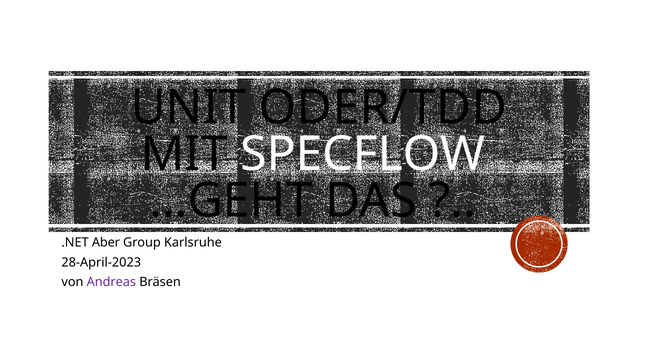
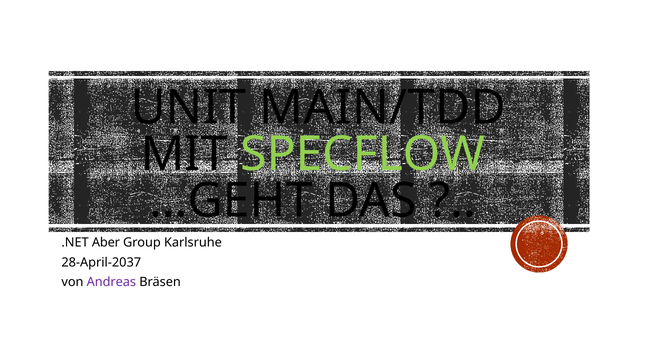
ODER/TDD: ODER/TDD -> MAIN/TDD
SPECFLOW colour: white -> light green
28-April-2023: 28-April-2023 -> 28-April-2037
